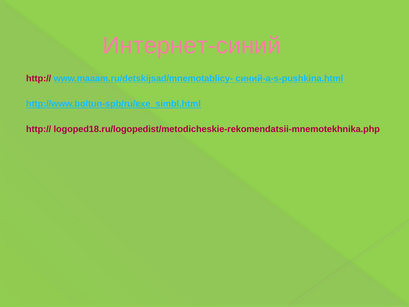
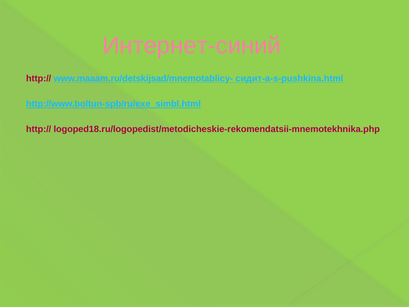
синий-a-s-pushkina.html: синий-a-s-pushkina.html -> сидит-a-s-pushkina.html
